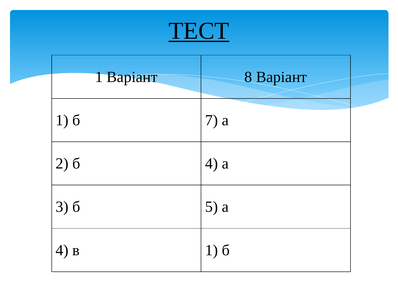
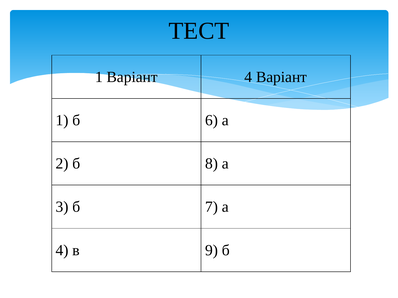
ТЕСТ underline: present -> none
Варіант 8: 8 -> 4
7: 7 -> 6
б 4: 4 -> 8
5: 5 -> 7
в 1: 1 -> 9
